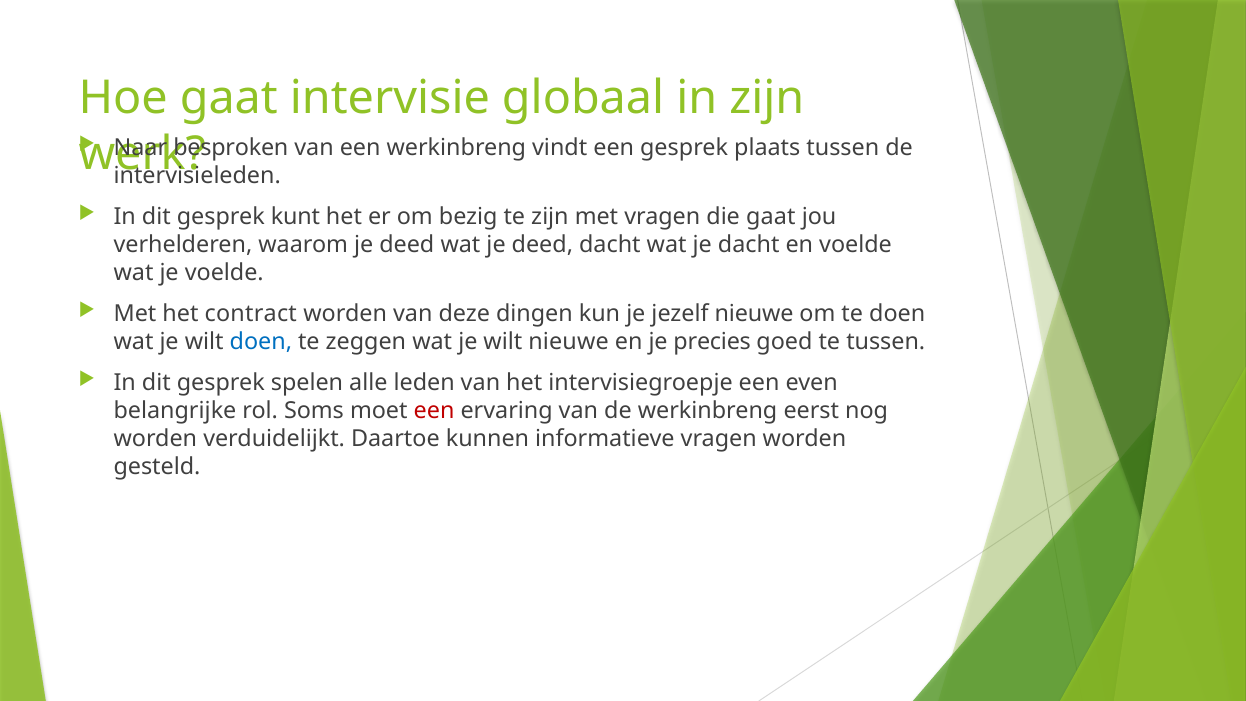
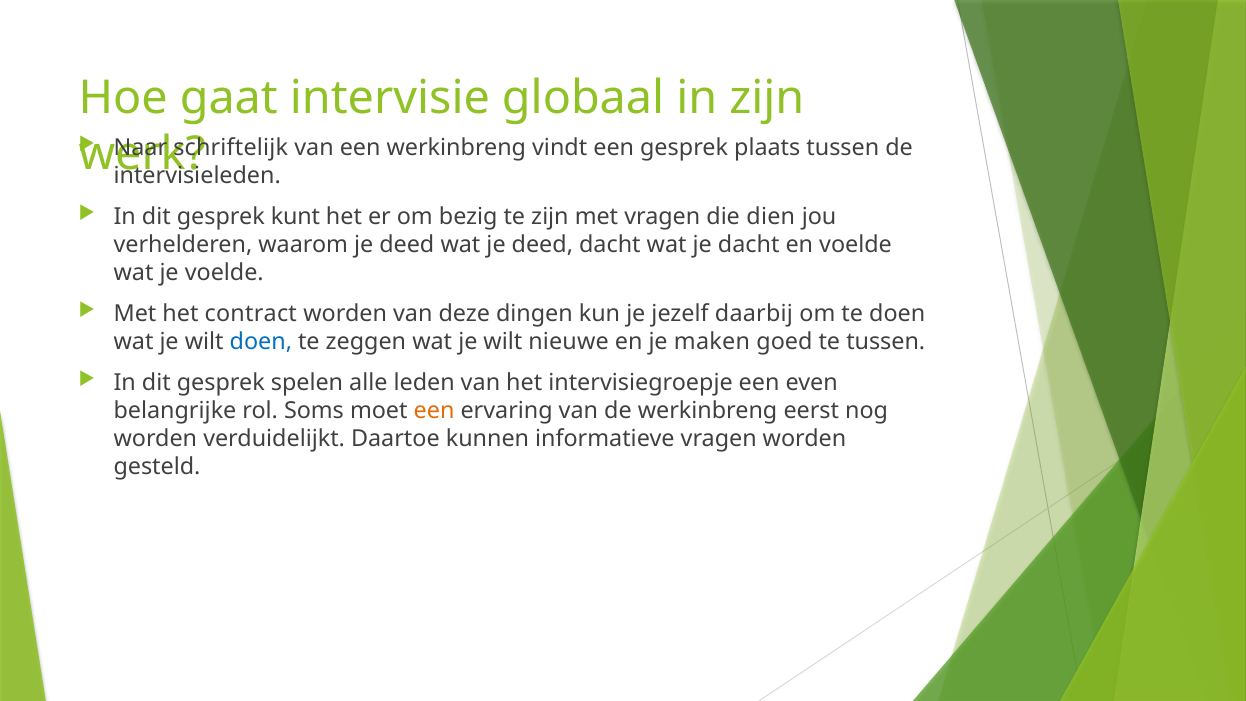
besproken: besproken -> schriftelijk
die gaat: gaat -> dien
jezelf nieuwe: nieuwe -> daarbij
precies: precies -> maken
een at (434, 411) colour: red -> orange
